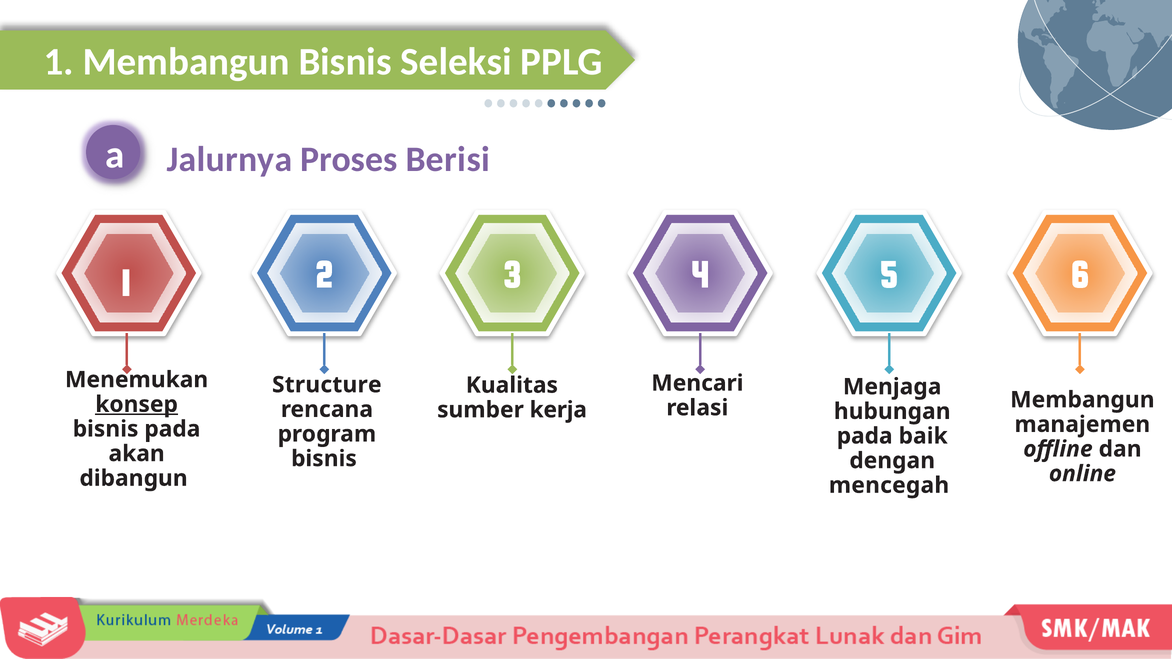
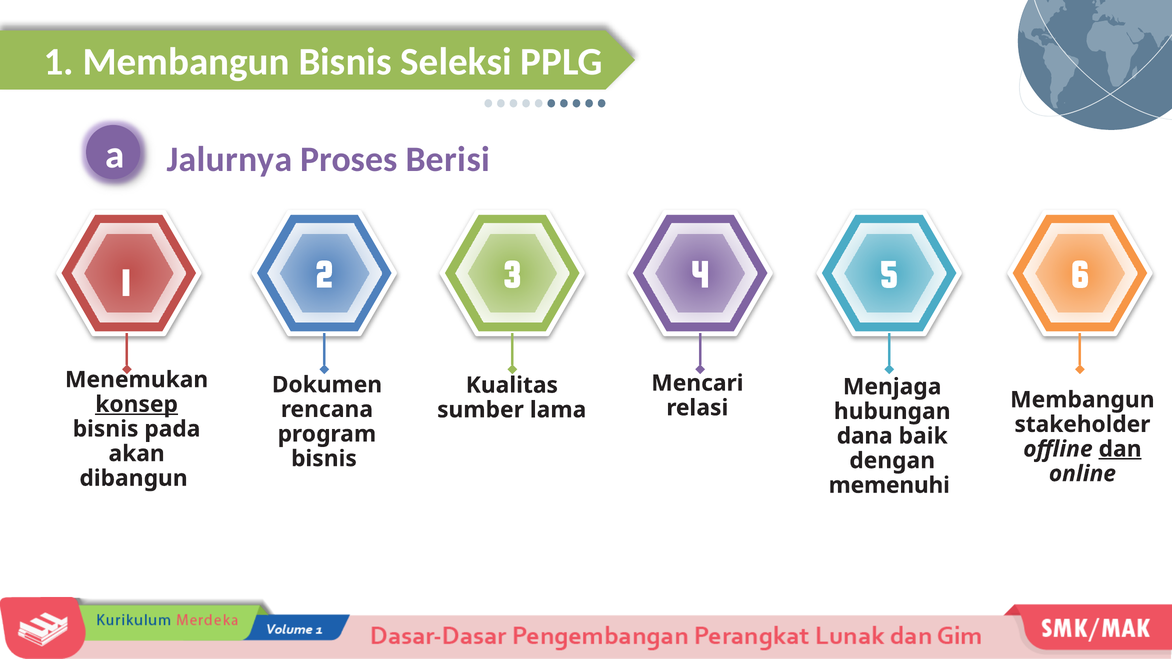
Structure: Structure -> Dokumen
kerja: kerja -> lama
manajemen: manajemen -> stakeholder
pada at (865, 436): pada -> dana
dan underline: none -> present
mencegah: mencegah -> memenuhi
